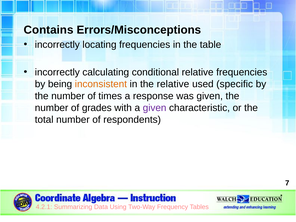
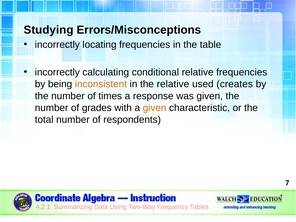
Contains: Contains -> Studying
specific: specific -> creates
given at (155, 108) colour: purple -> orange
